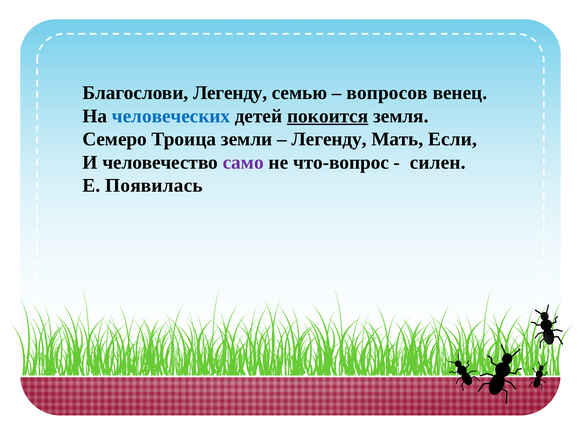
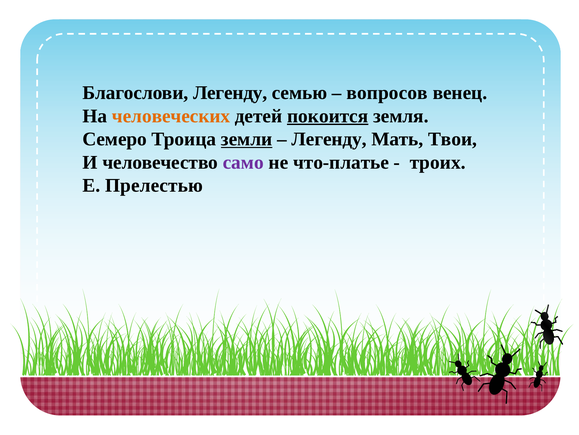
человеческих colour: blue -> orange
земли underline: none -> present
Если: Если -> Твои
что-вопрос: что-вопрос -> что-платье
силен: силен -> троих
Появилась: Появилась -> Прелестью
